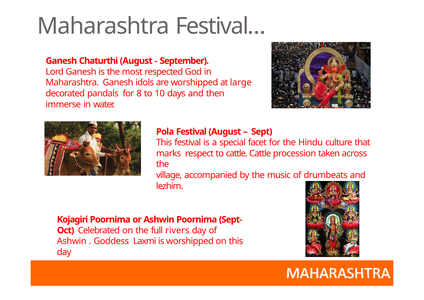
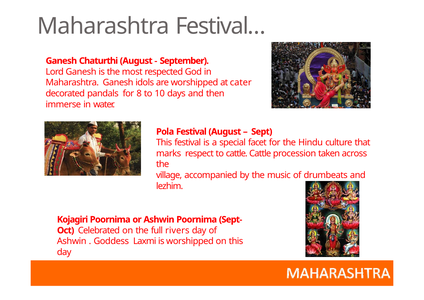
large: large -> cater
